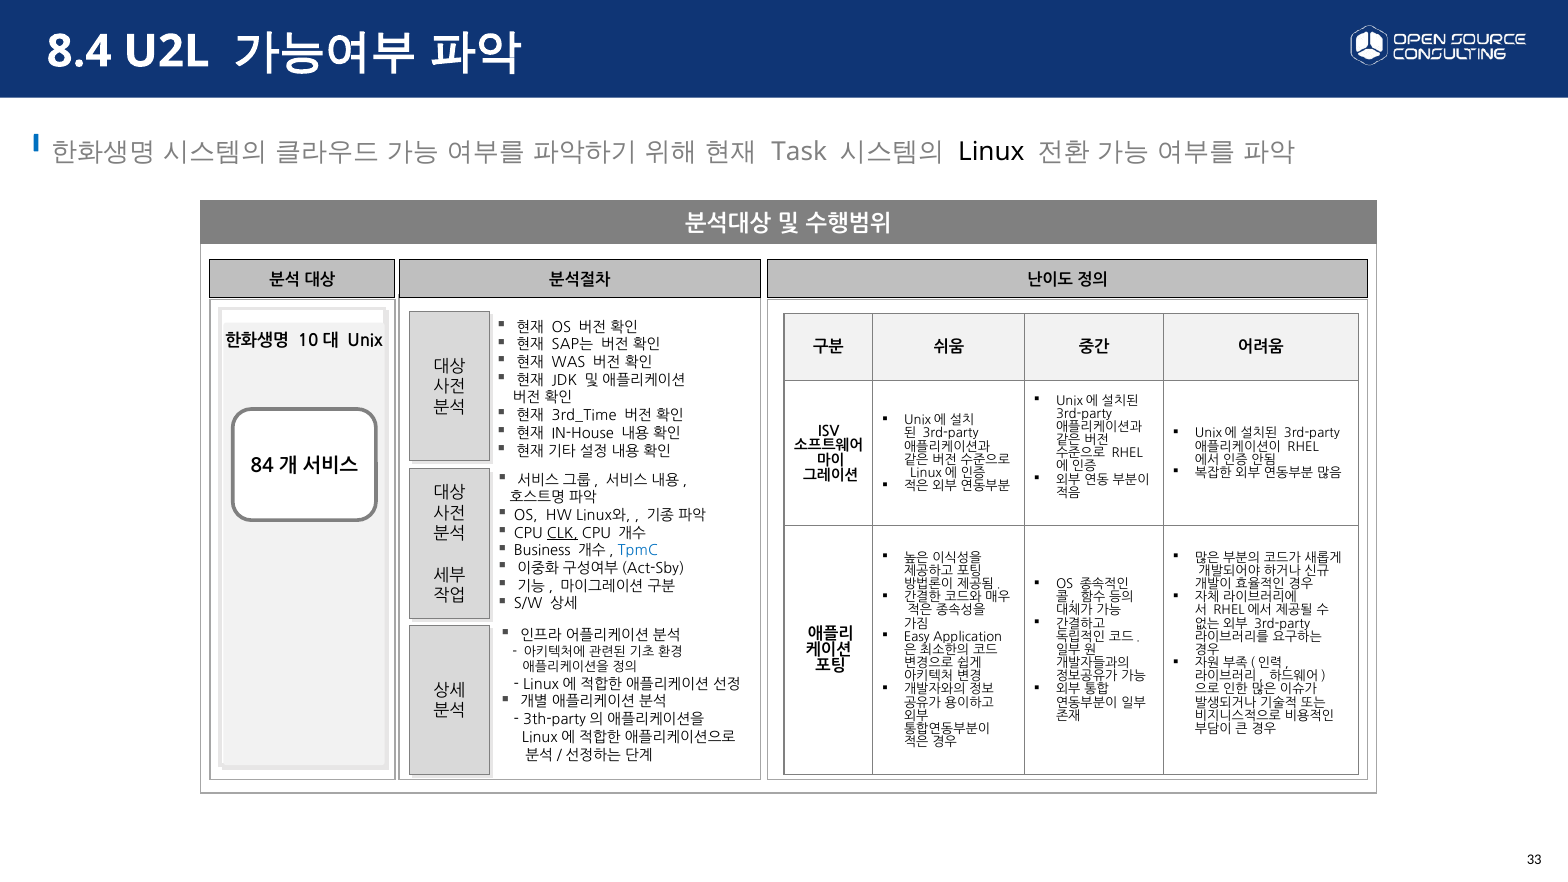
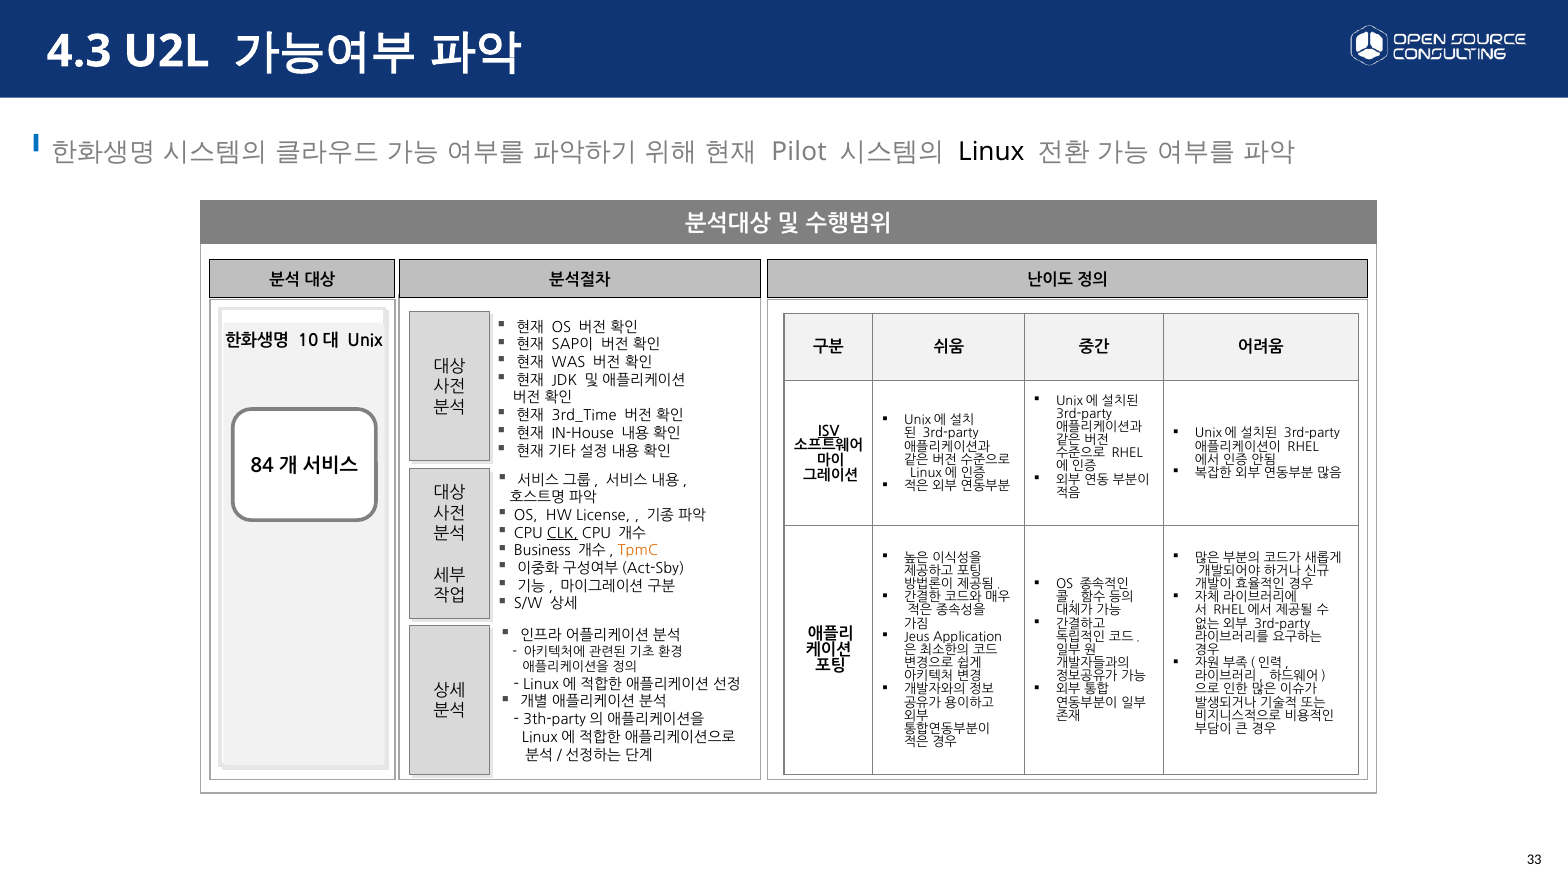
8.4: 8.4 -> 4.3
Task: Task -> Pilot
SAP는: SAP는 -> SAP이
ISV underline: none -> present
Linux와: Linux와 -> License
TpmC colour: blue -> orange
Easy: Easy -> Jeus
